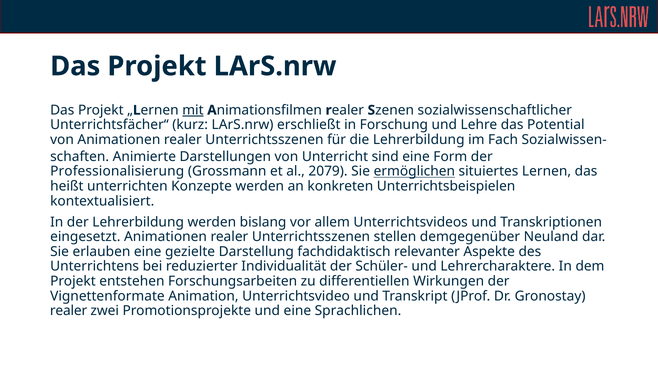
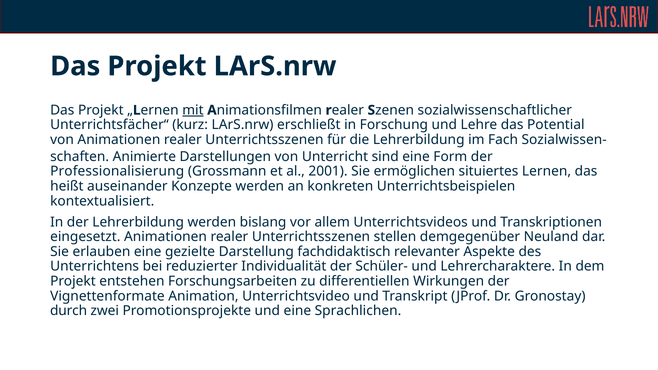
2079: 2079 -> 2001
ermöglichen underline: present -> none
unterrichten: unterrichten -> auseinander
realer at (69, 311): realer -> durch
